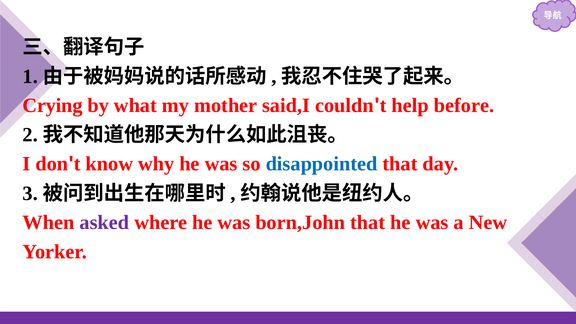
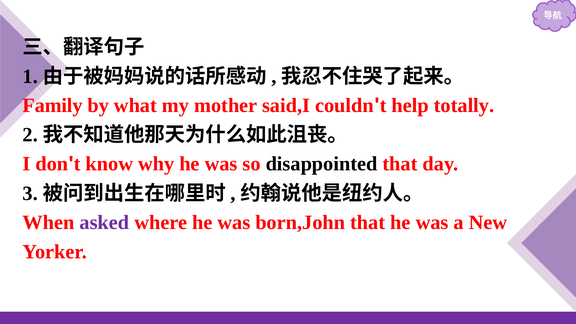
Crying: Crying -> Family
before: before -> totally
disappointed colour: blue -> black
